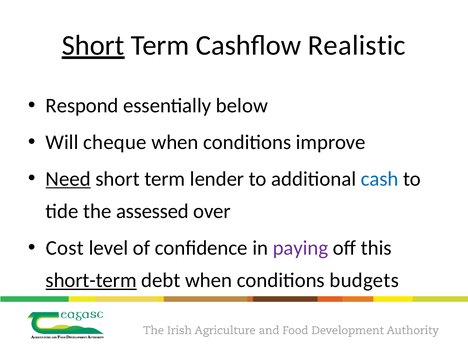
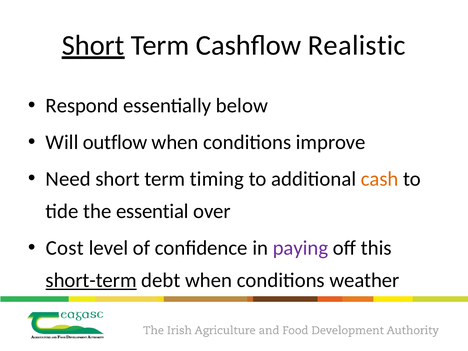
cheque: cheque -> outflow
Need underline: present -> none
lender: lender -> timing
cash colour: blue -> orange
assessed: assessed -> essential
budgets: budgets -> weather
